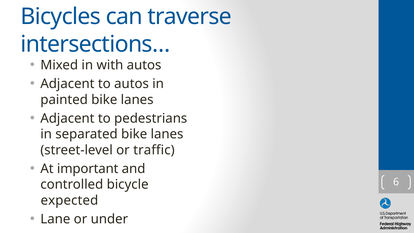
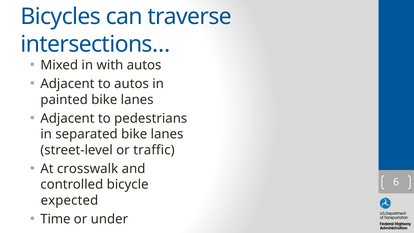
important: important -> crosswalk
Lane: Lane -> Time
